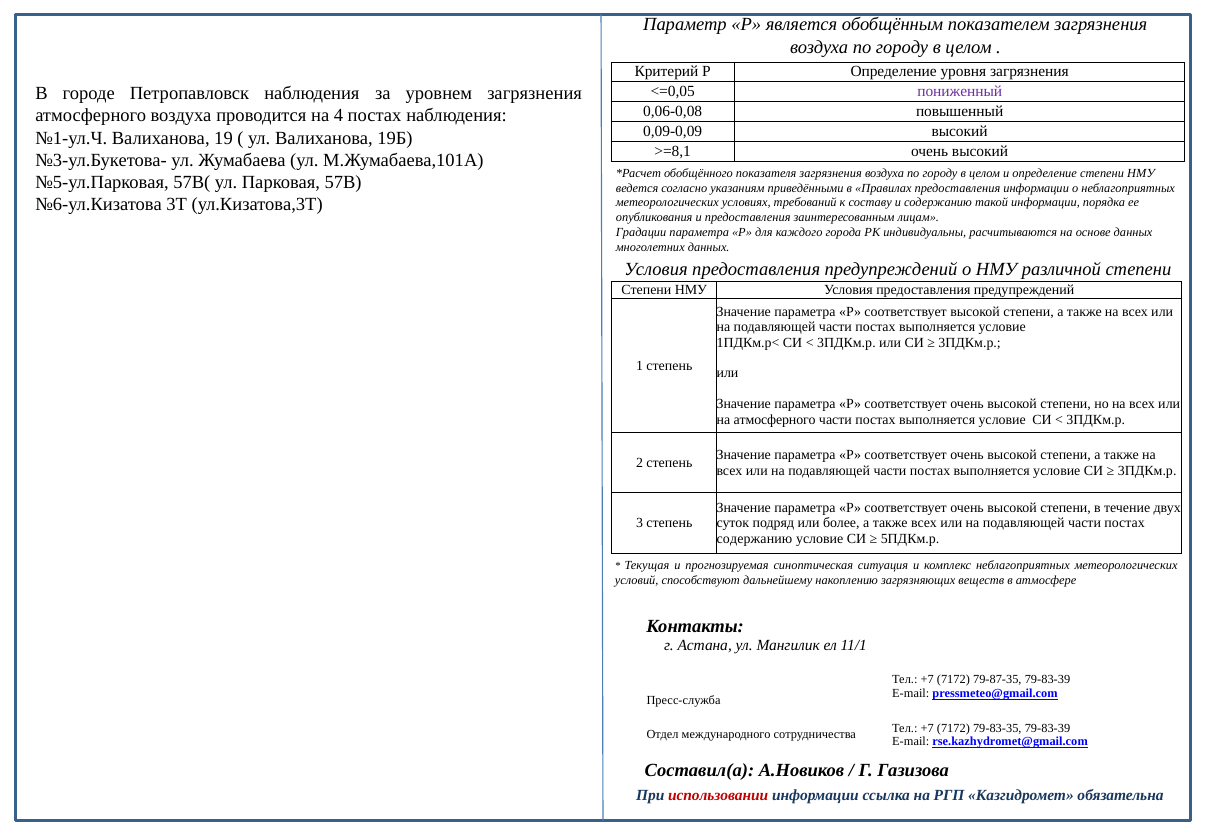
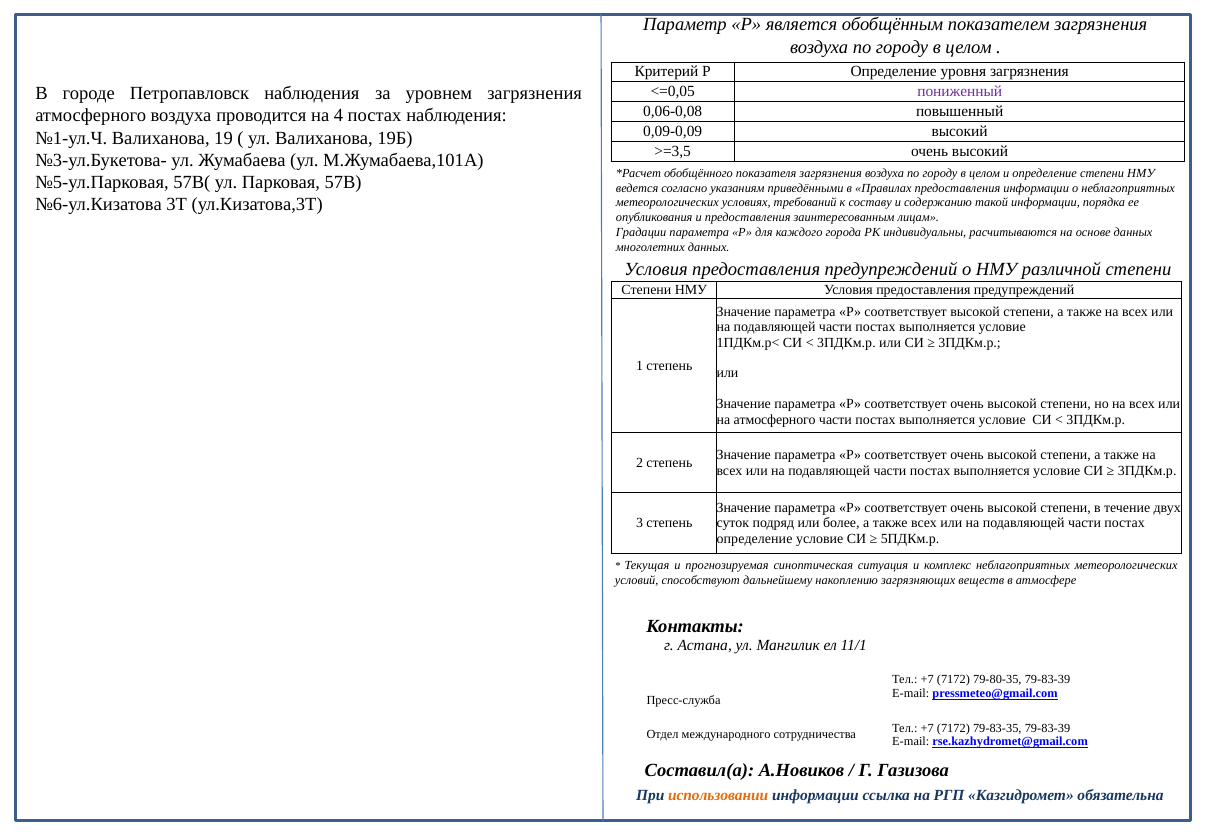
>=8,1: >=8,1 -> >=3,5
содержанию at (755, 538): содержанию -> определение
79-87-35: 79-87-35 -> 79-80-35
использовании colour: red -> orange
